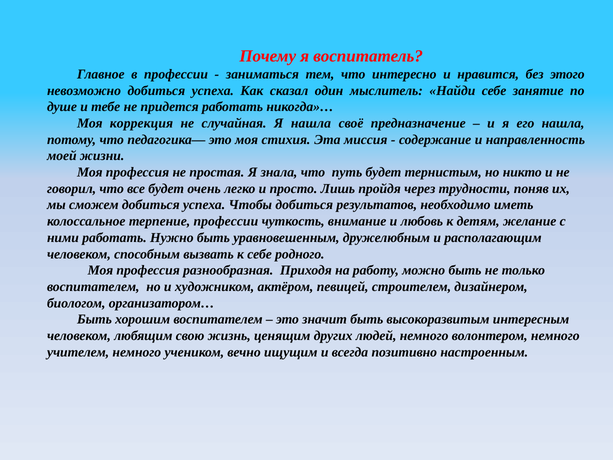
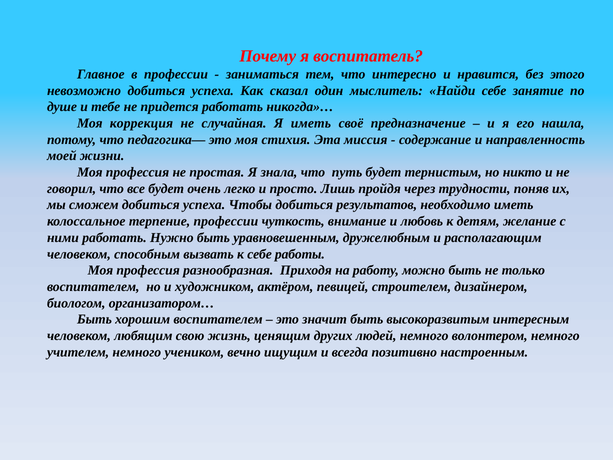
Я нашла: нашла -> иметь
родного: родного -> работы
